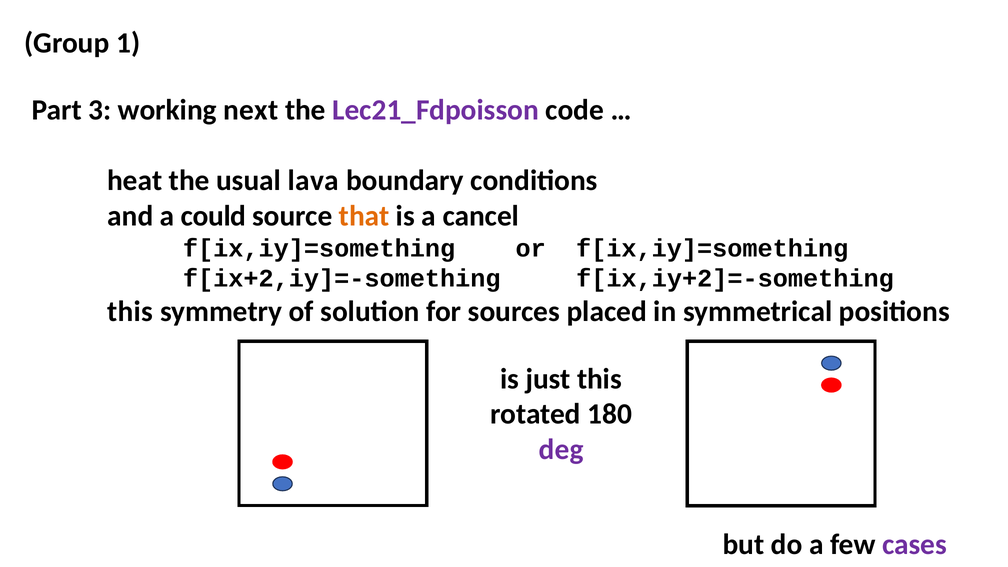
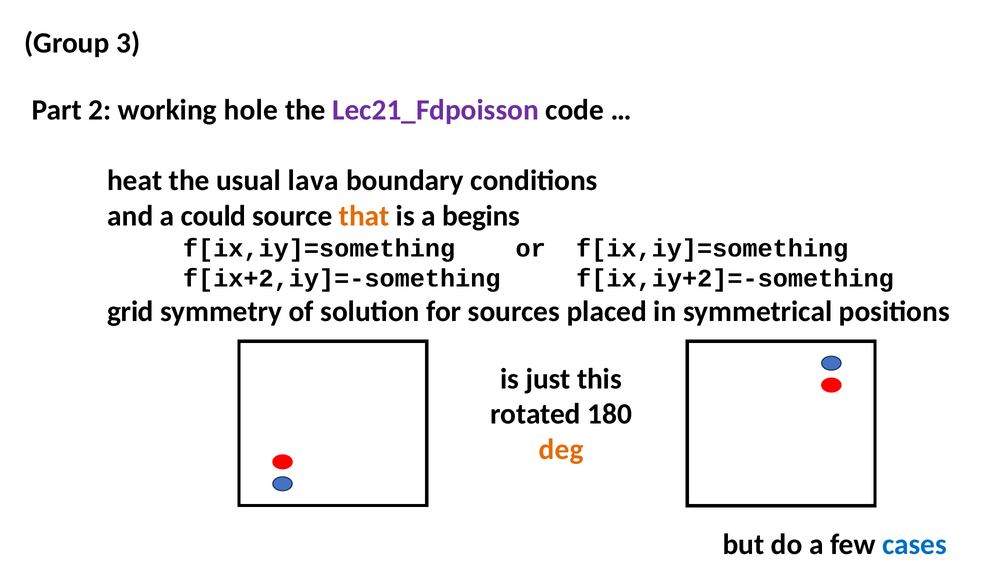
1: 1 -> 3
3: 3 -> 2
next: next -> hole
cancel: cancel -> begins
this at (130, 312): this -> grid
deg colour: purple -> orange
cases colour: purple -> blue
